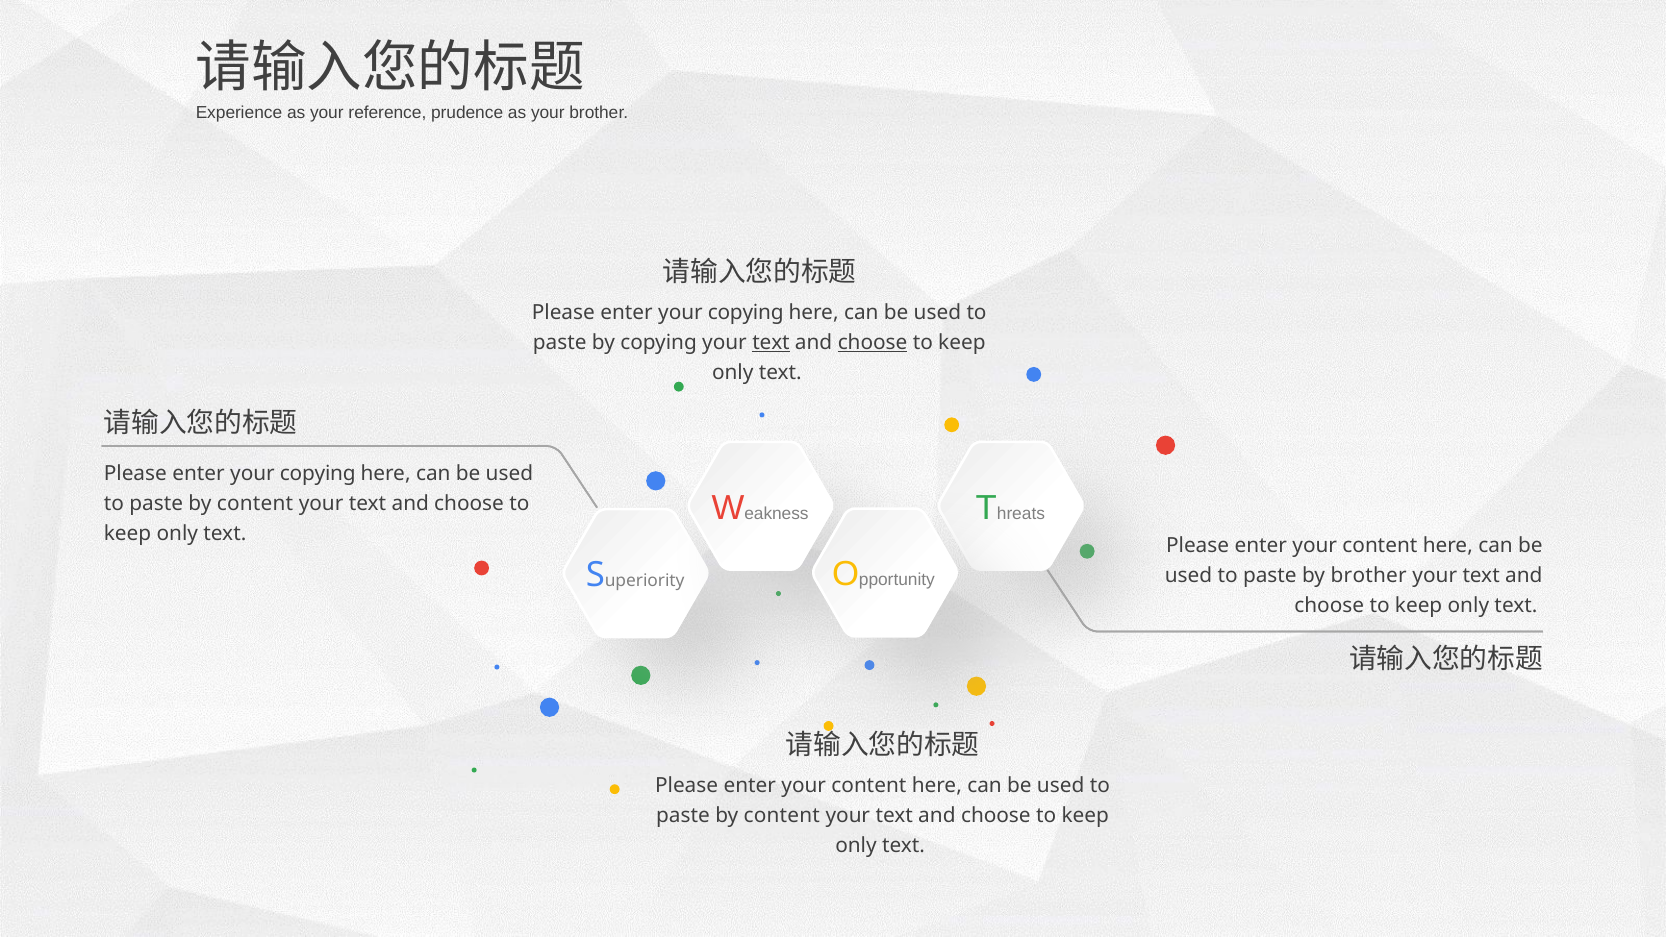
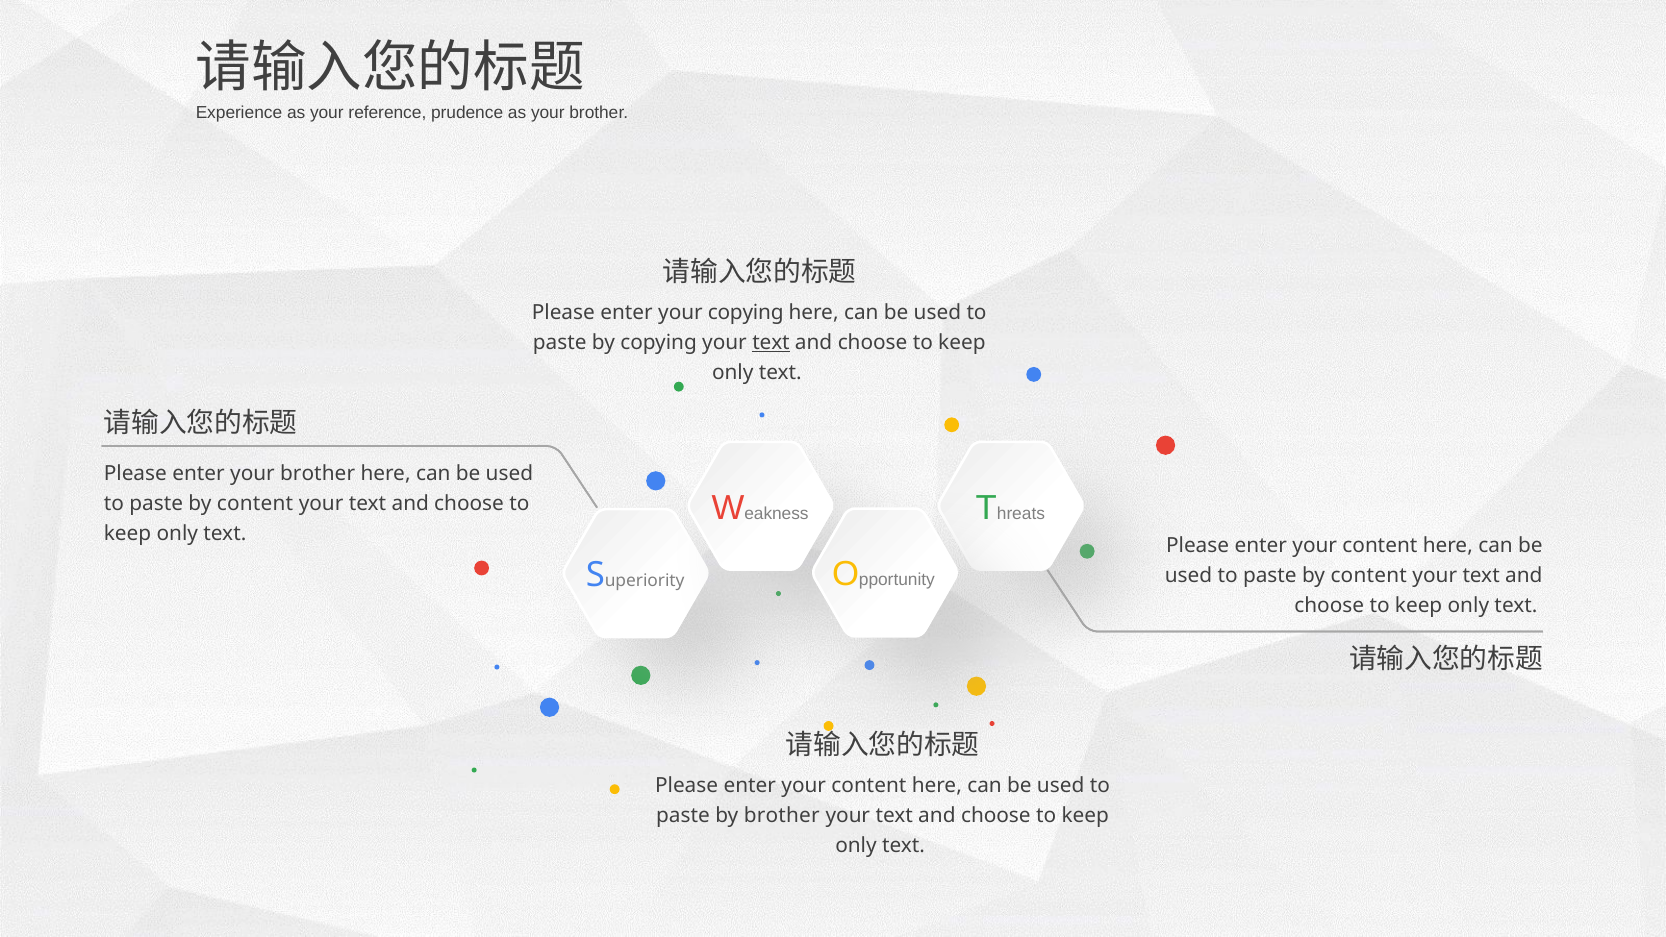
choose at (873, 343) underline: present -> none
copying at (318, 474): copying -> brother
brother at (1369, 576): brother -> content
content at (782, 816): content -> brother
